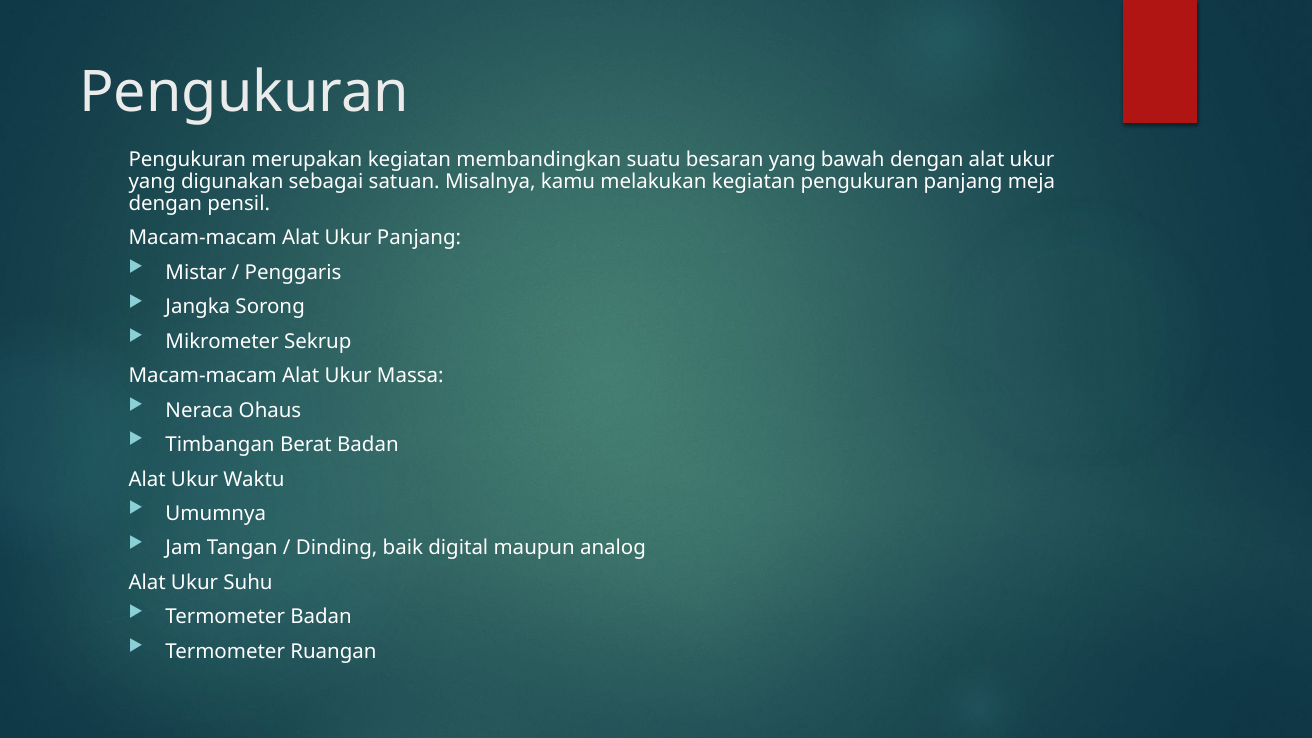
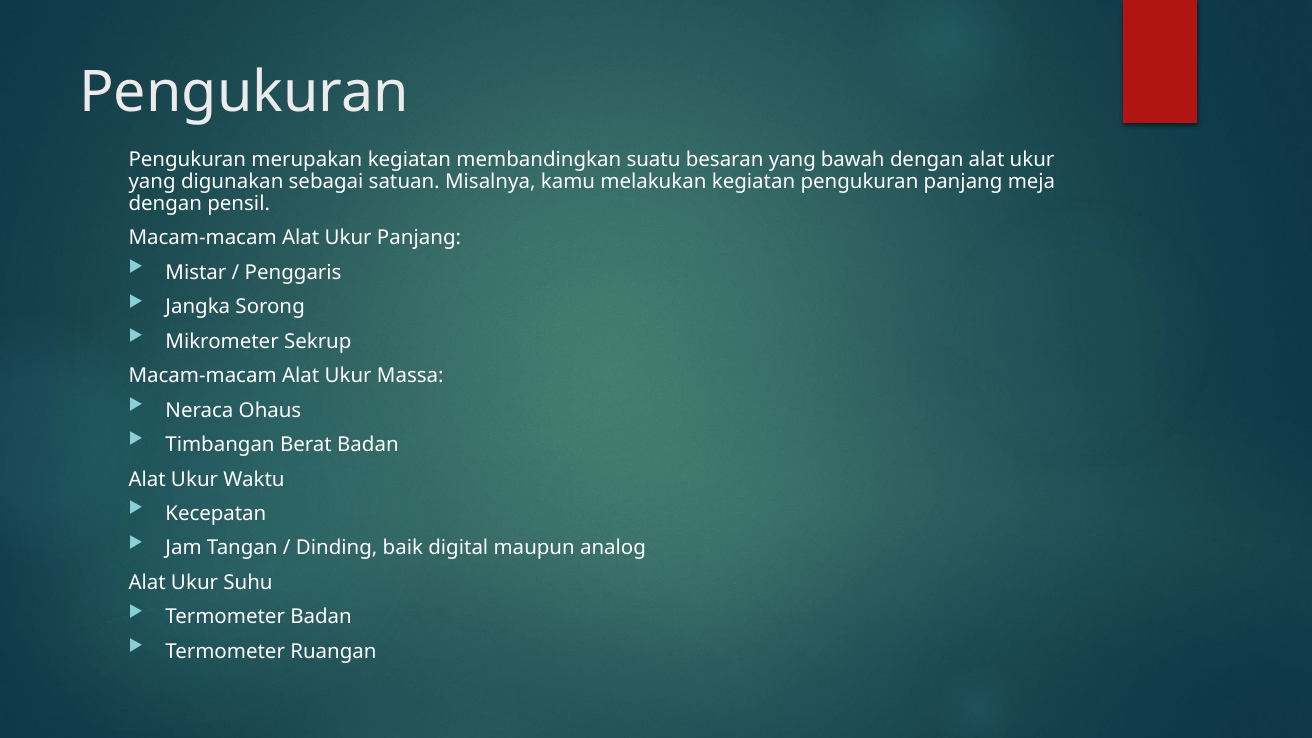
Umumnya: Umumnya -> Kecepatan
